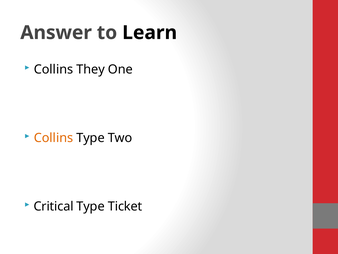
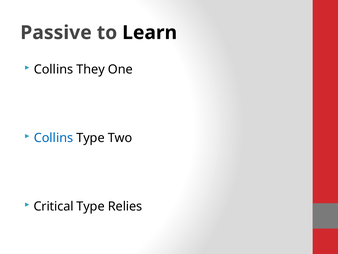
Answer: Answer -> Passive
Collins at (53, 138) colour: orange -> blue
Ticket: Ticket -> Relies
